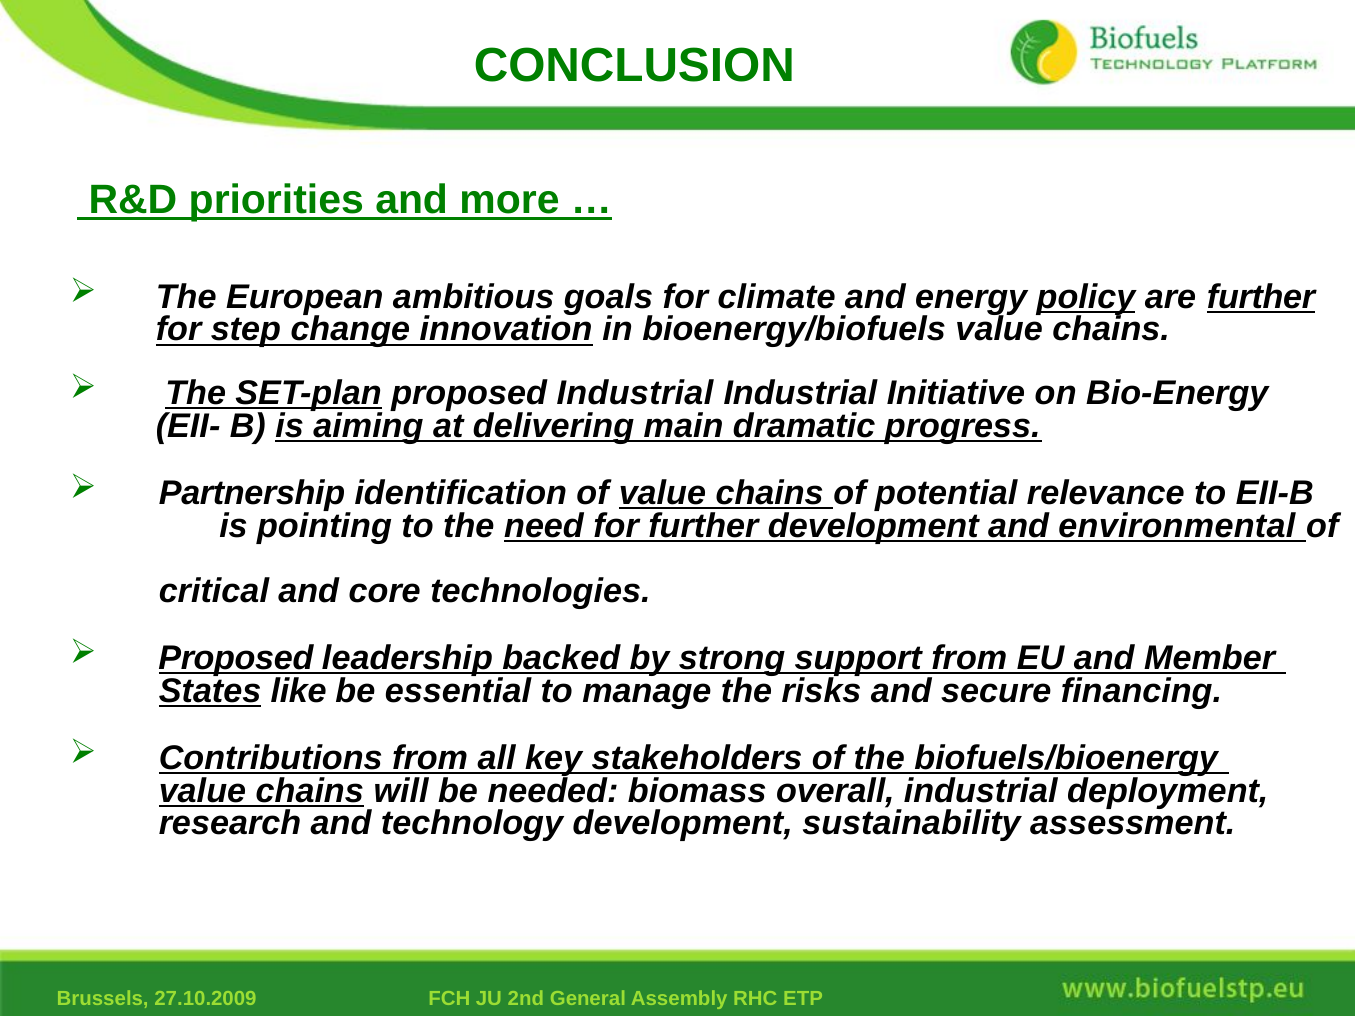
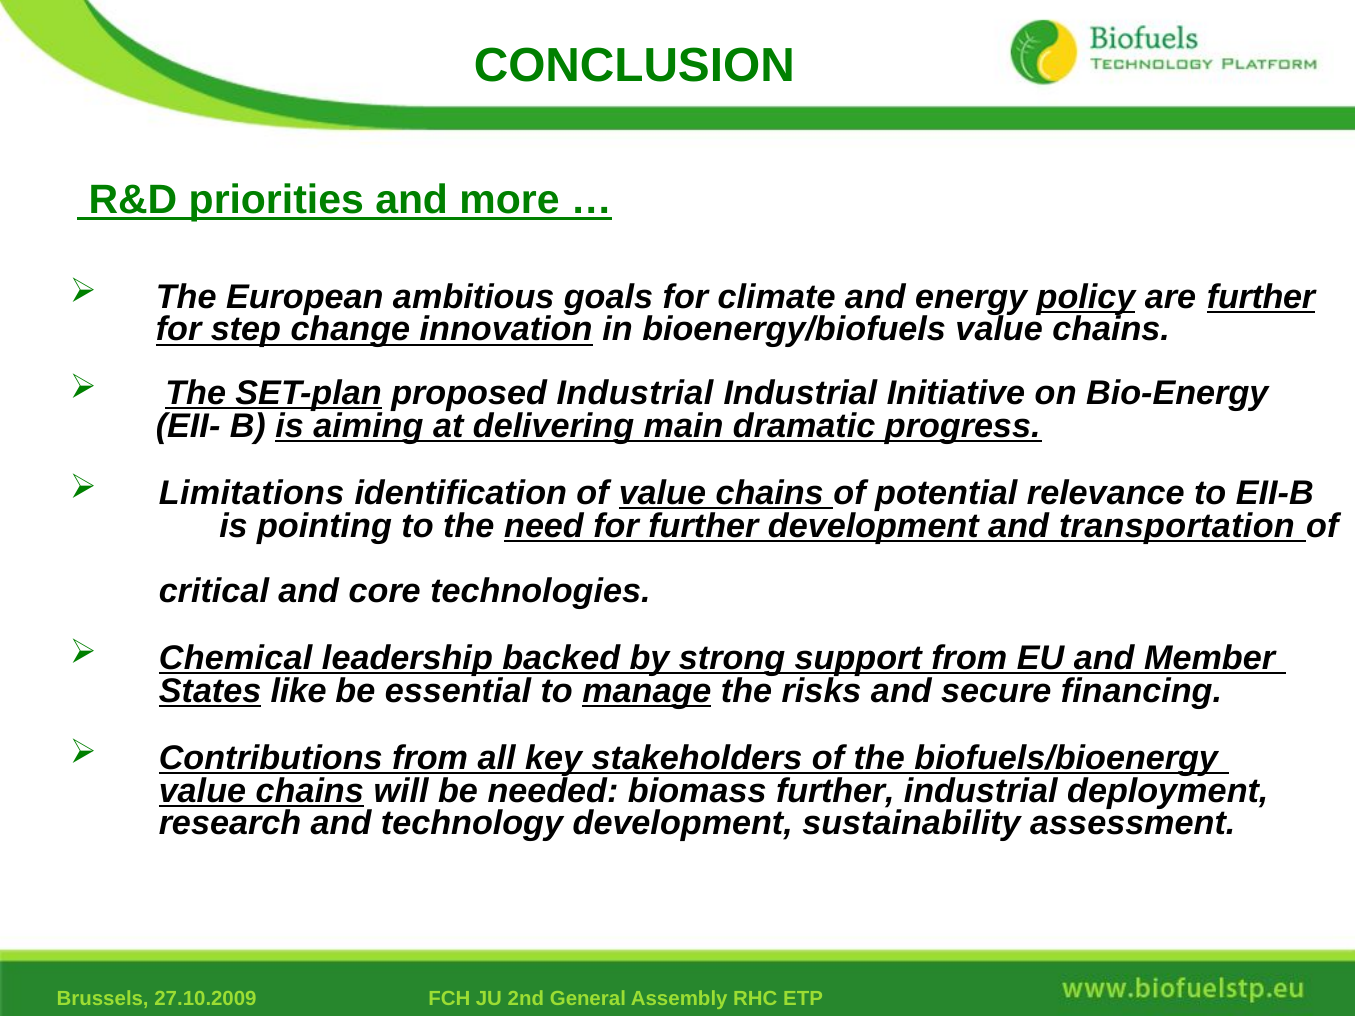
Partnership: Partnership -> Limitations
environmental: environmental -> transportation
Proposed at (236, 658): Proposed -> Chemical
manage underline: none -> present
biomass overall: overall -> further
